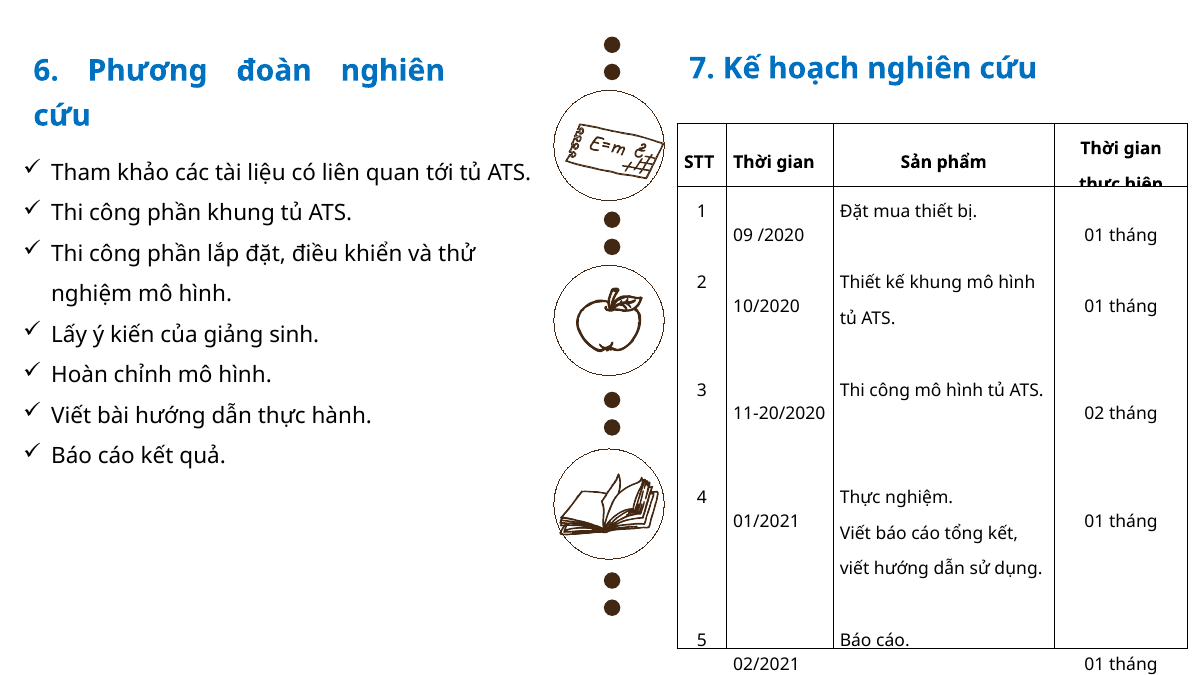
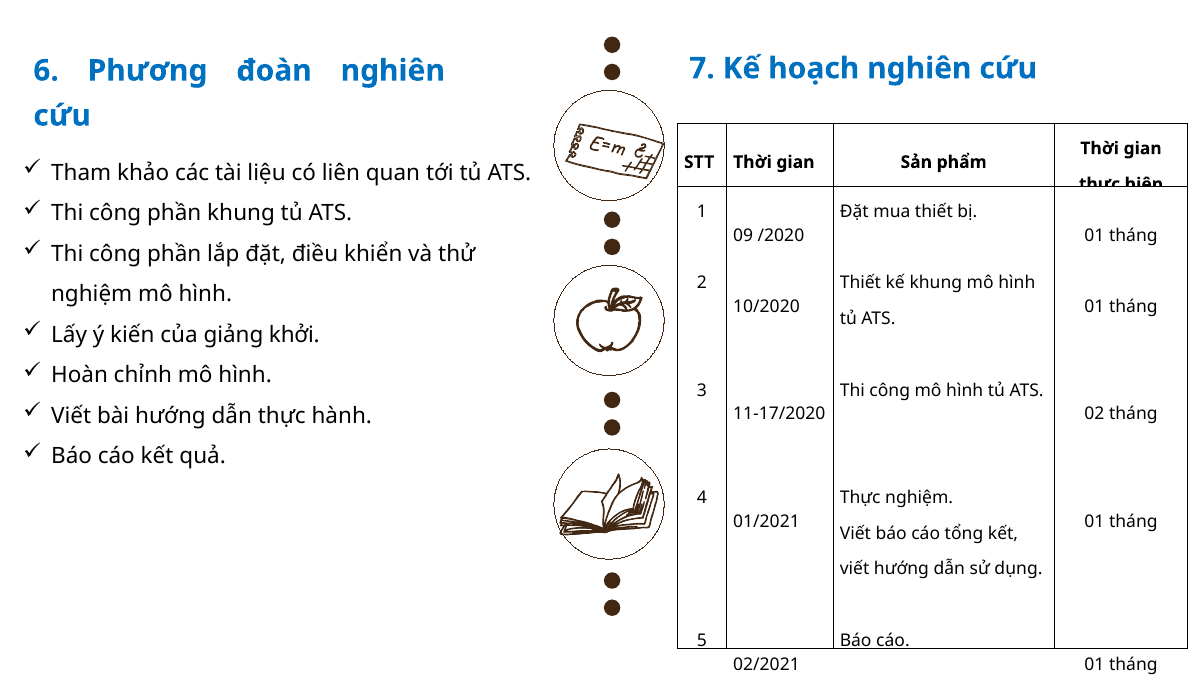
sinh: sinh -> khởi
11-20/2020: 11-20/2020 -> 11-17/2020
